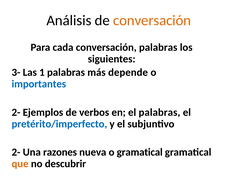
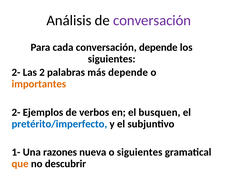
conversación at (152, 20) colour: orange -> purple
conversación palabras: palabras -> depende
3- at (16, 72): 3- -> 2-
1: 1 -> 2
importantes colour: blue -> orange
el palabras: palabras -> busquen
2- at (16, 152): 2- -> 1-
o gramatical: gramatical -> siguientes
